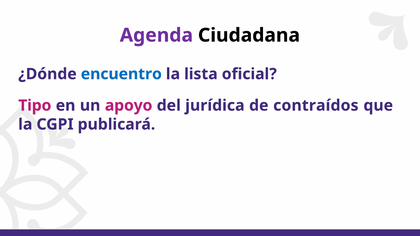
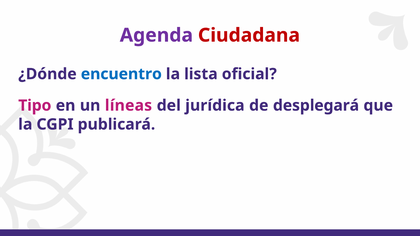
Ciudadana colour: black -> red
apoyo: apoyo -> líneas
contraídos: contraídos -> desplegará
